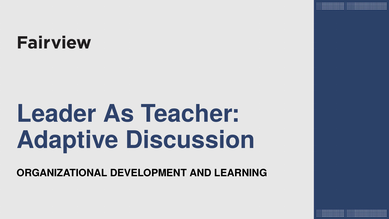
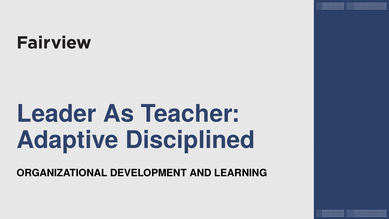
Discussion: Discussion -> Disciplined
